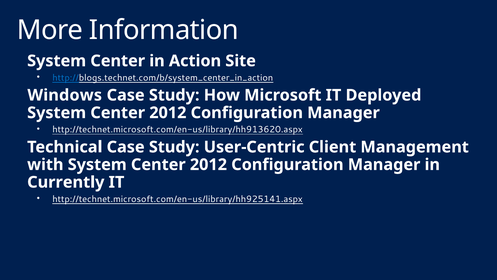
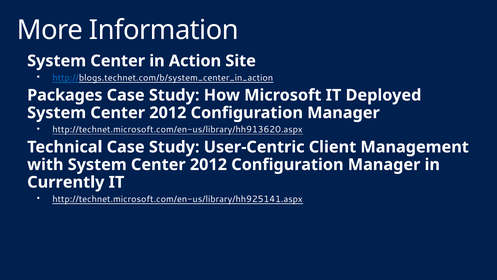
Windows: Windows -> Packages
